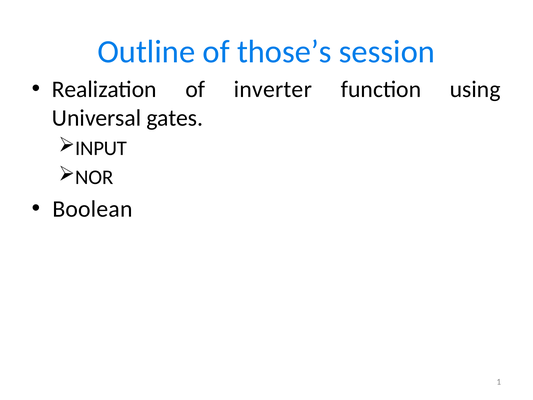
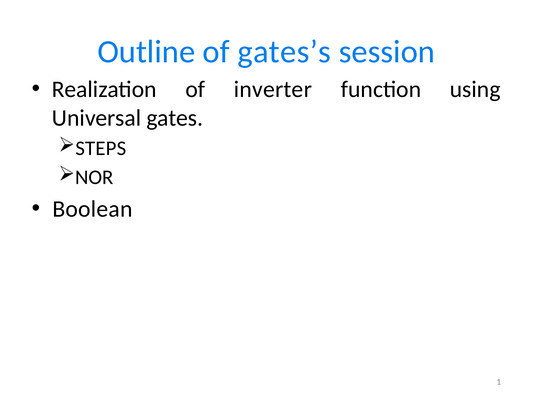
those’s: those’s -> gates’s
INPUT: INPUT -> STEPS
